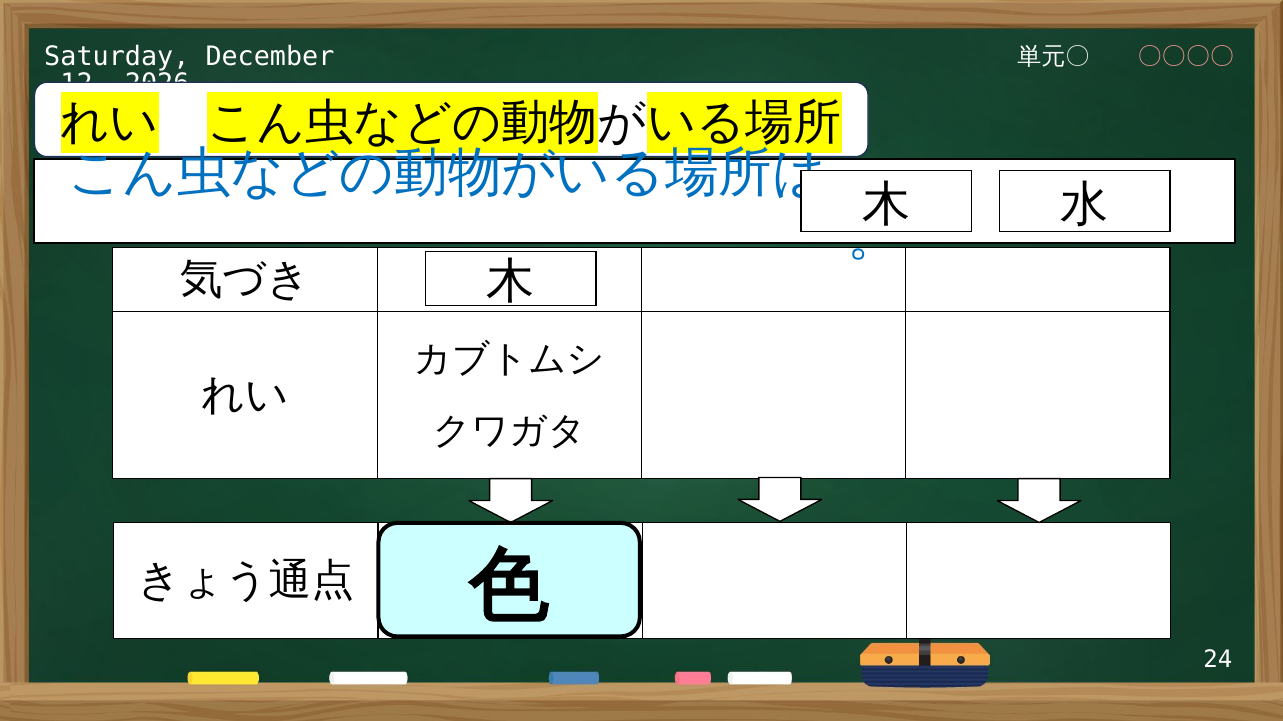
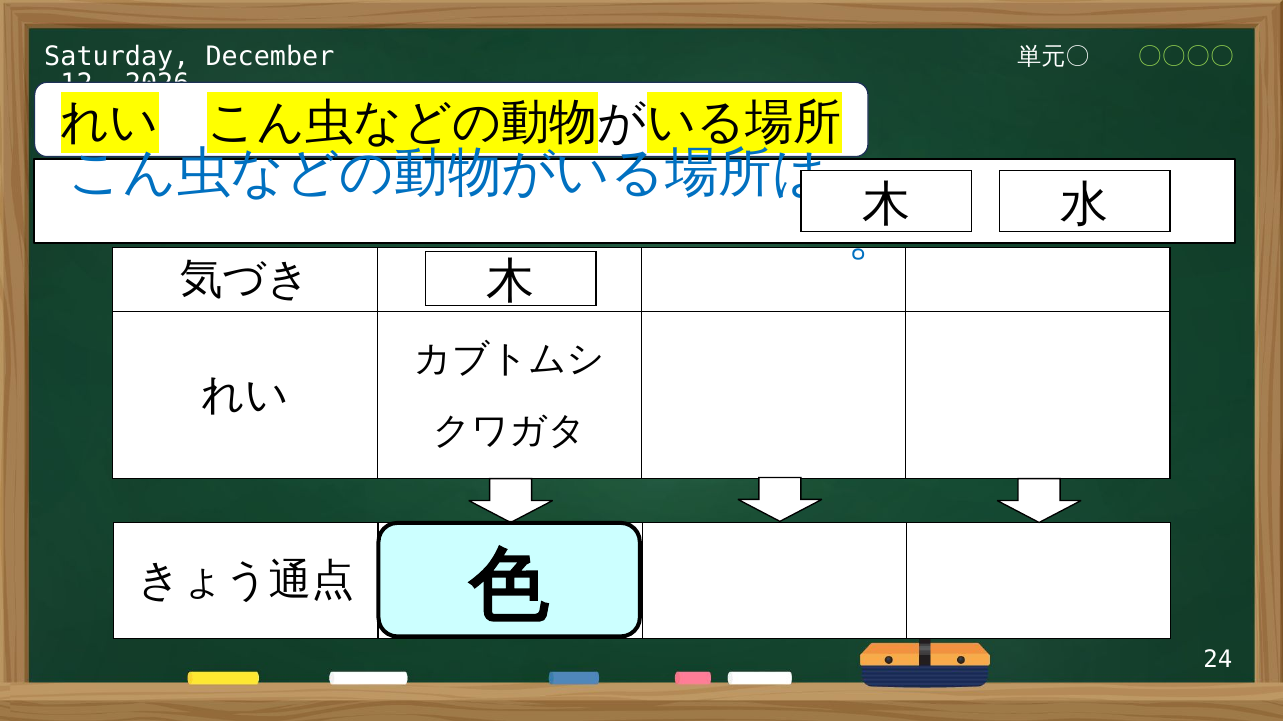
〇〇〇〇 colour: pink -> light green
